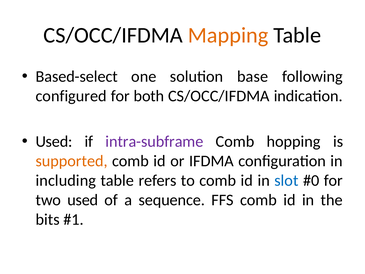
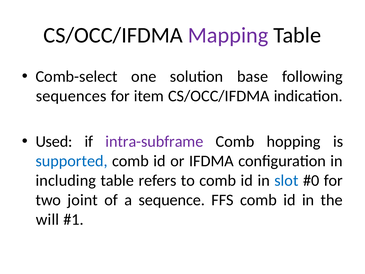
Mapping colour: orange -> purple
Based-select: Based-select -> Comb-select
configured: configured -> sequences
both: both -> item
supported colour: orange -> blue
two used: used -> joint
bits: bits -> will
